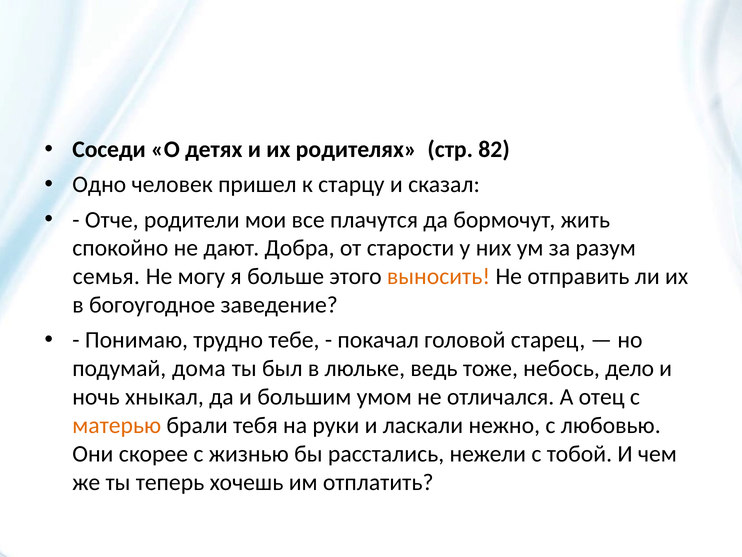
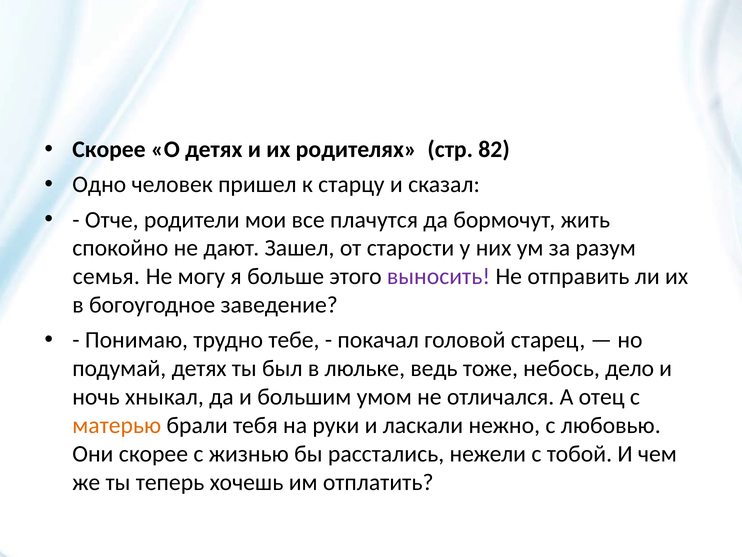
Соседи at (109, 149): Соседи -> Скорее
Добра: Добра -> Зашел
выносить colour: orange -> purple
подумай дома: дома -> детях
